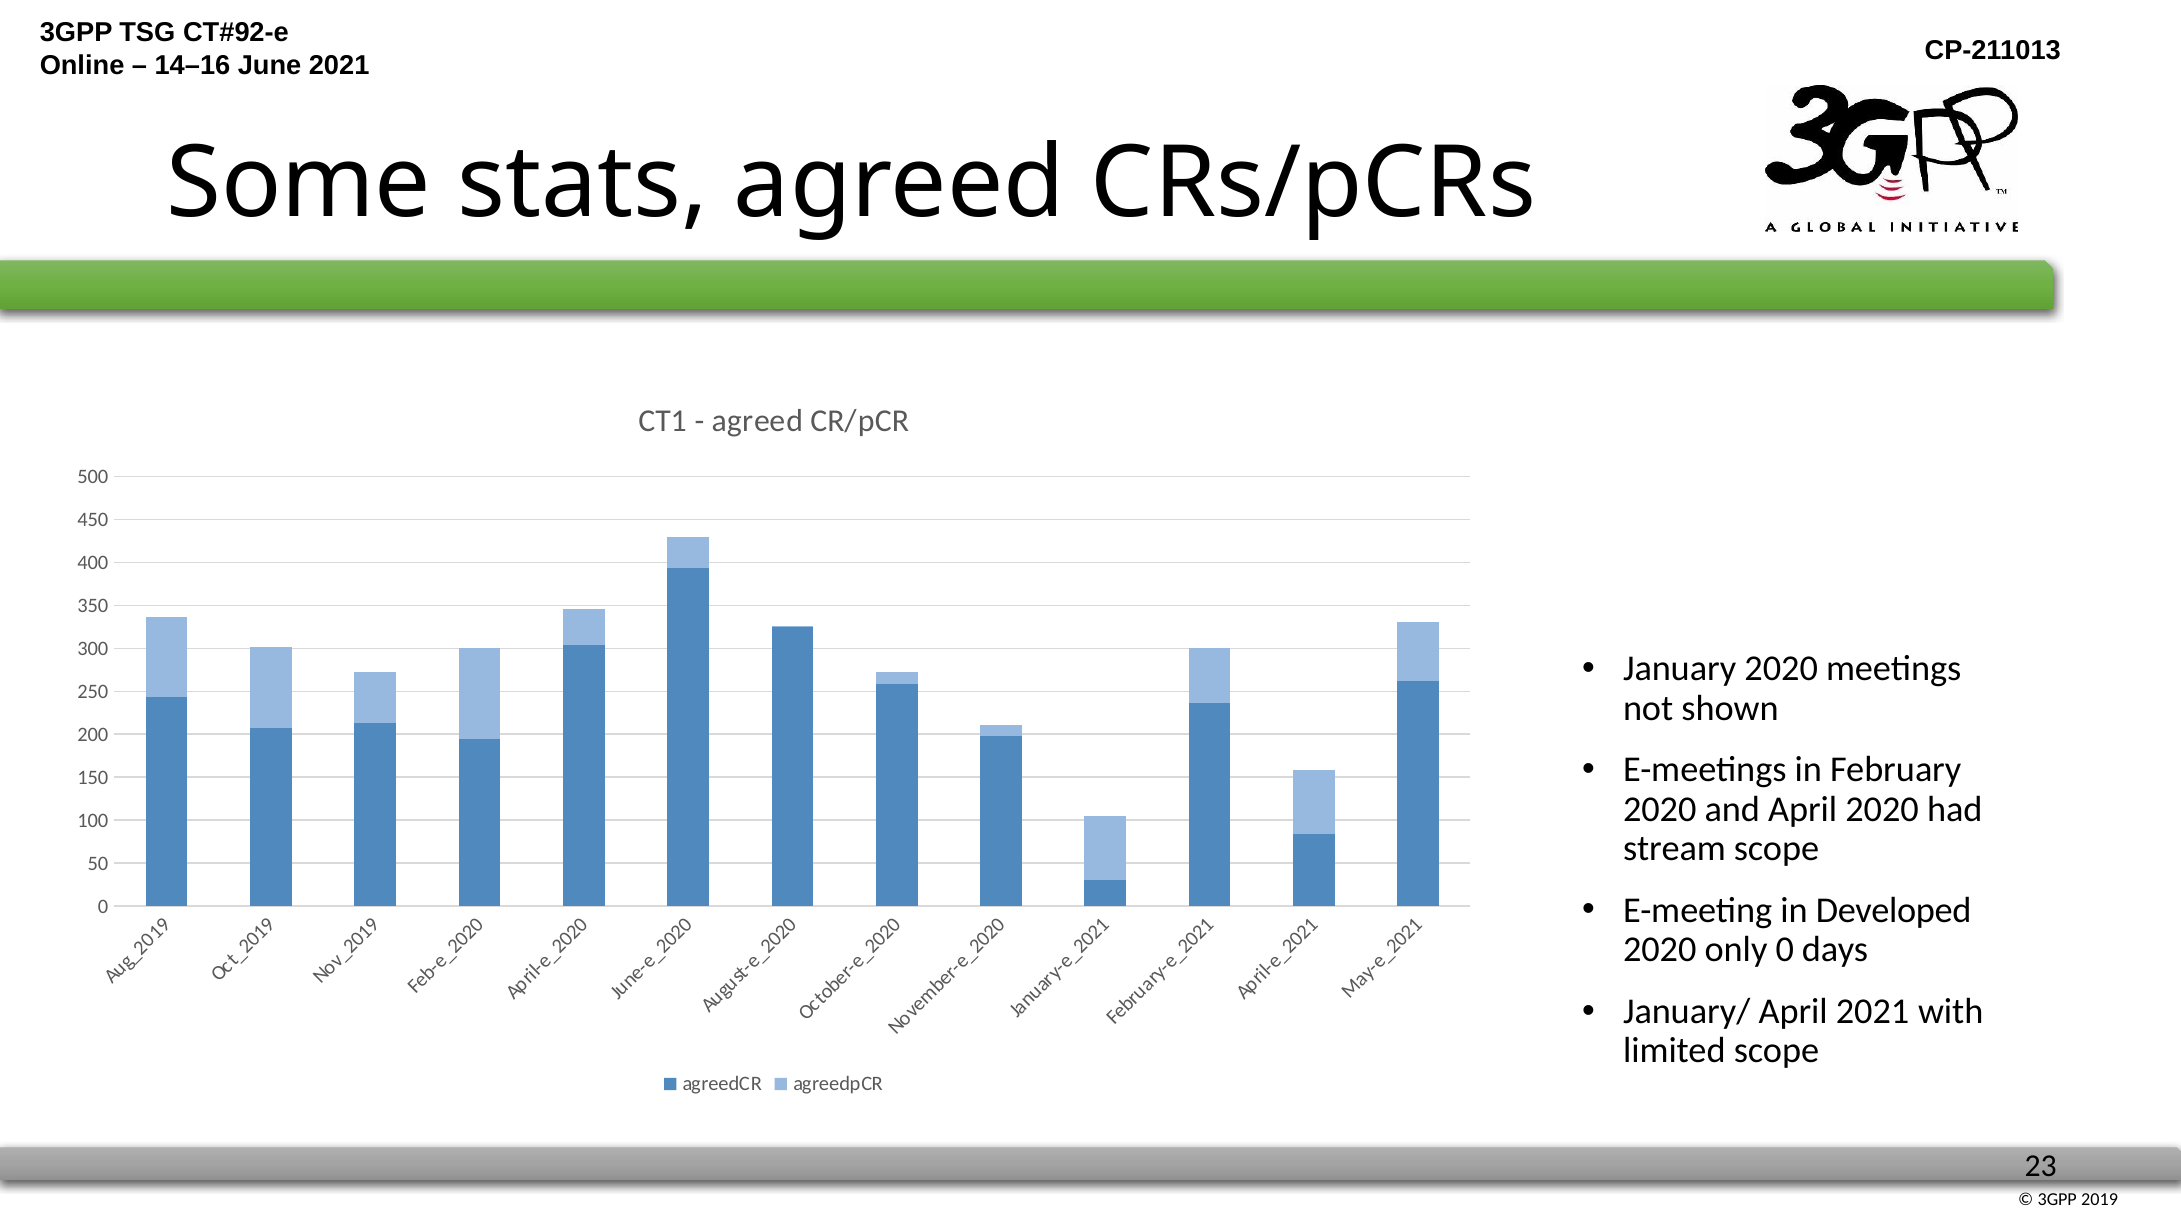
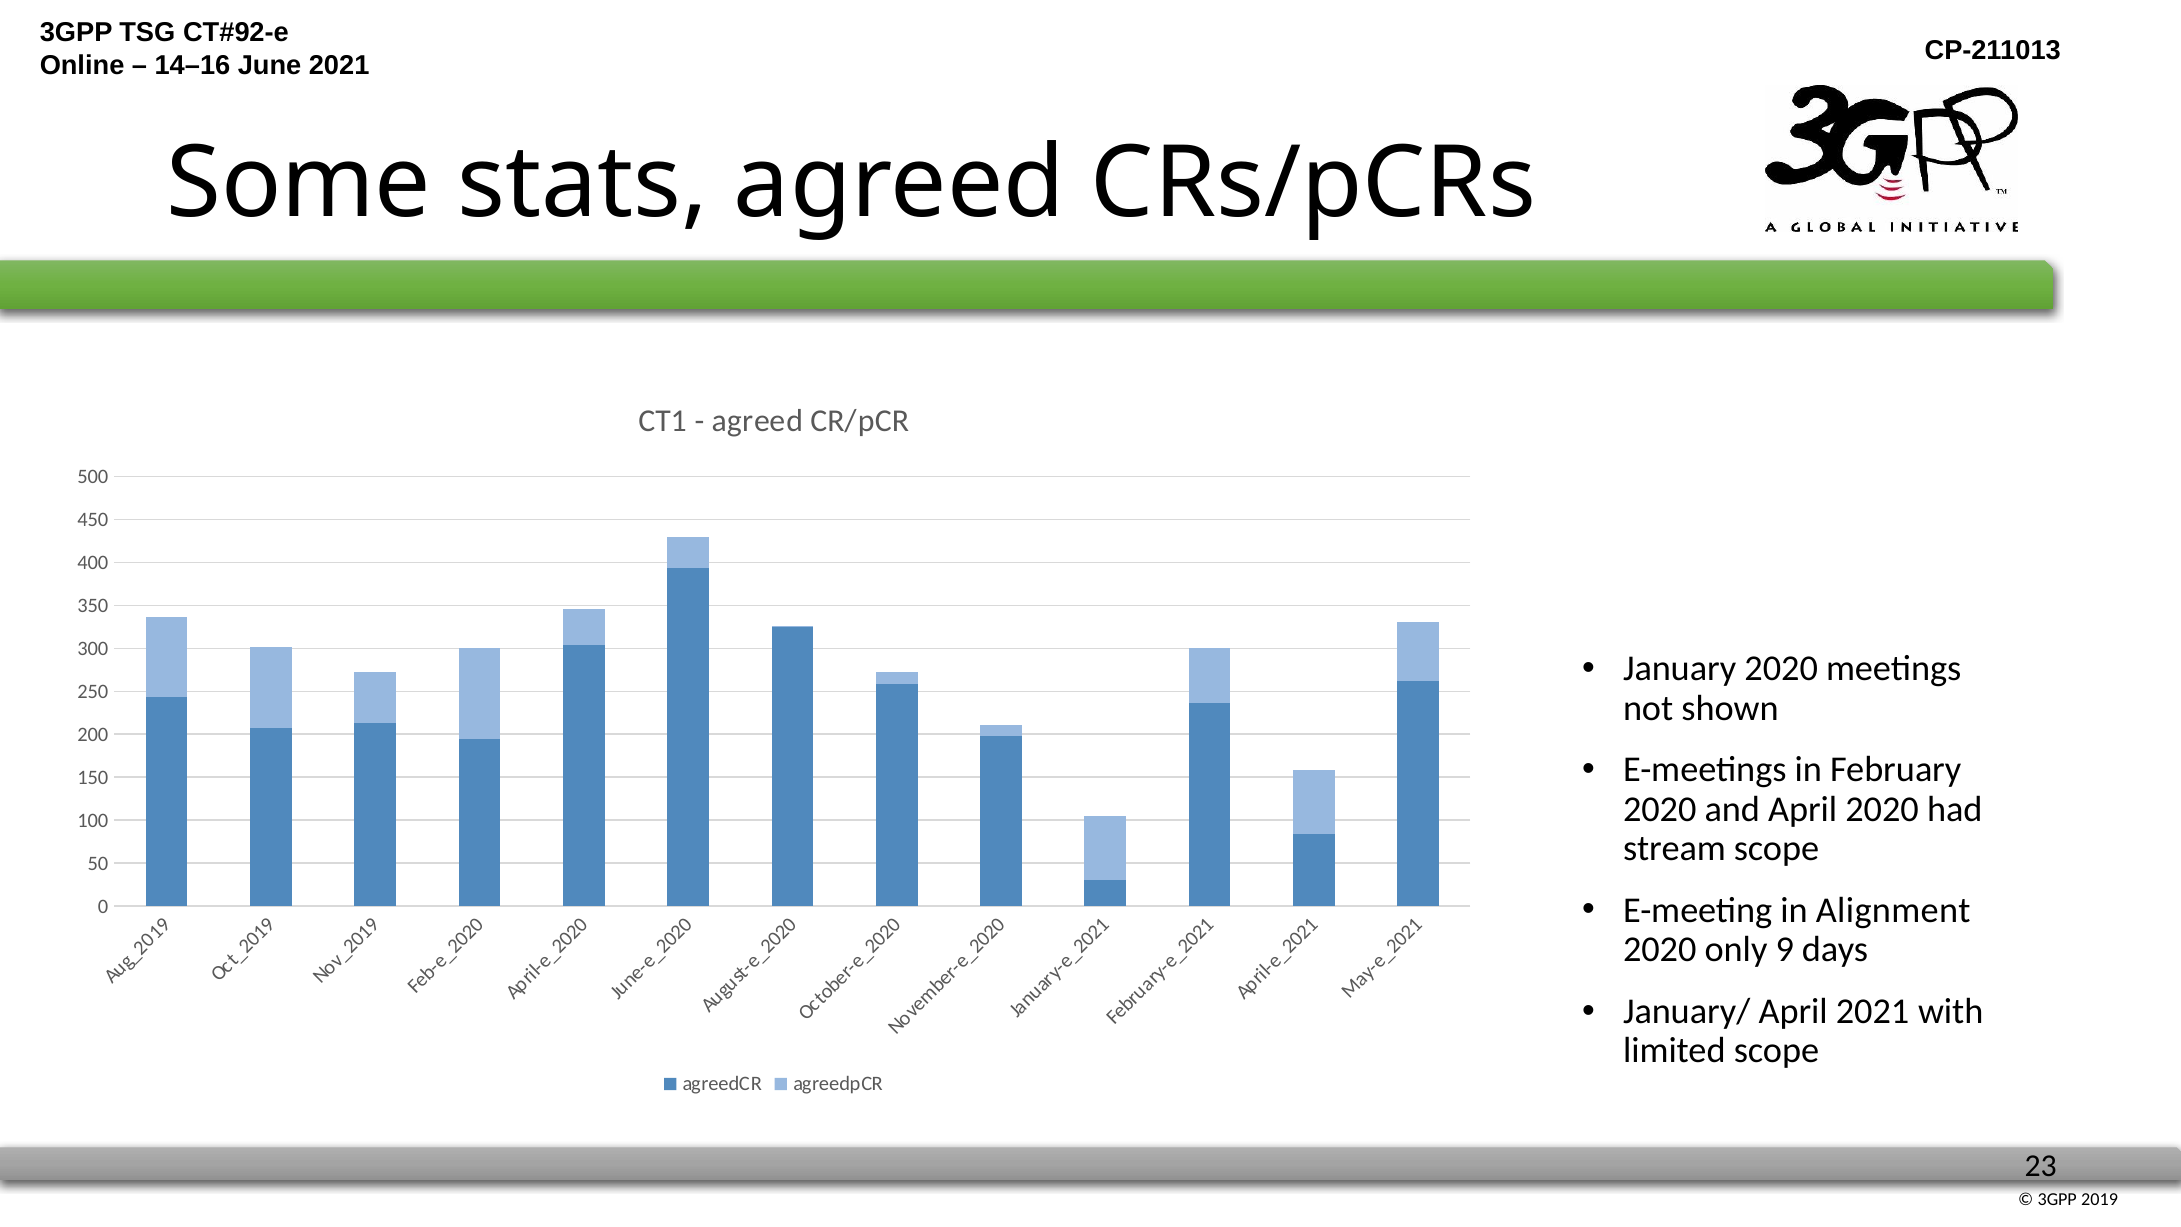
Developed: Developed -> Alignment
only 0: 0 -> 9
